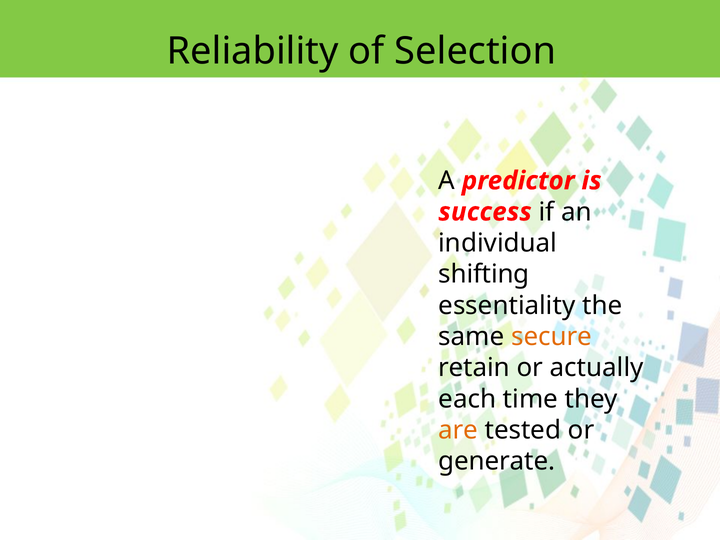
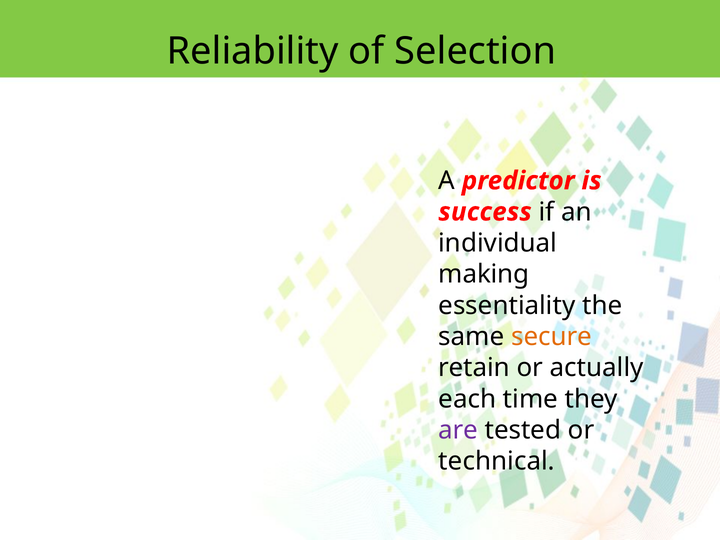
shifting: shifting -> making
are colour: orange -> purple
generate: generate -> technical
